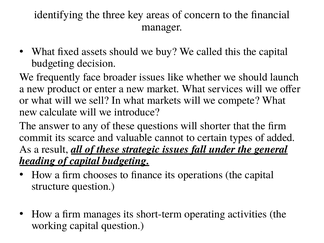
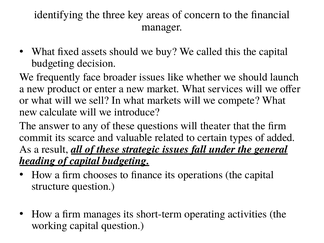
shorter: shorter -> theater
cannot: cannot -> related
